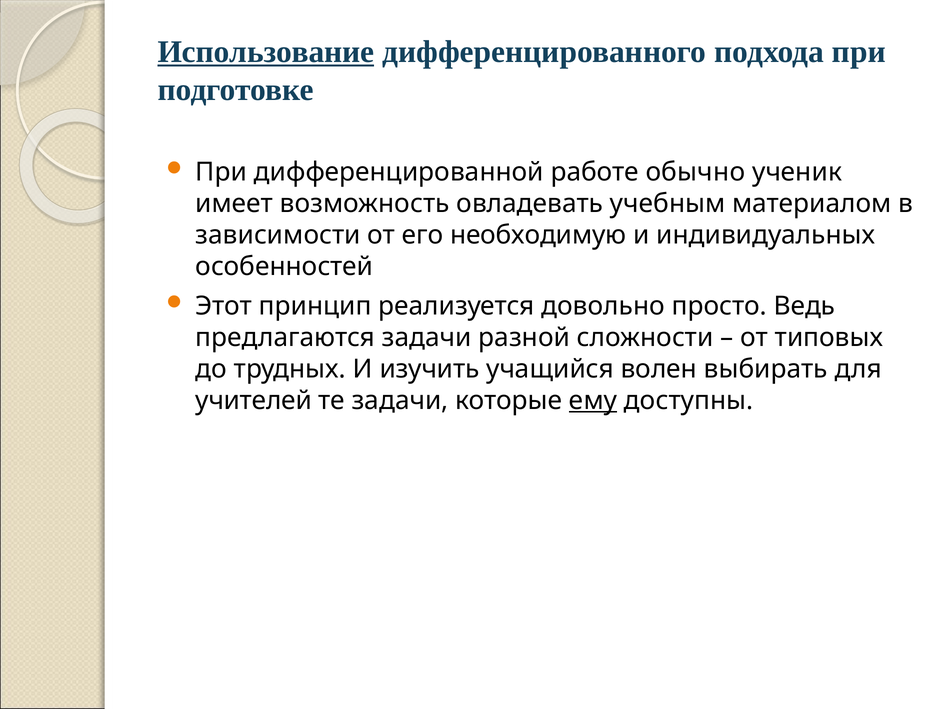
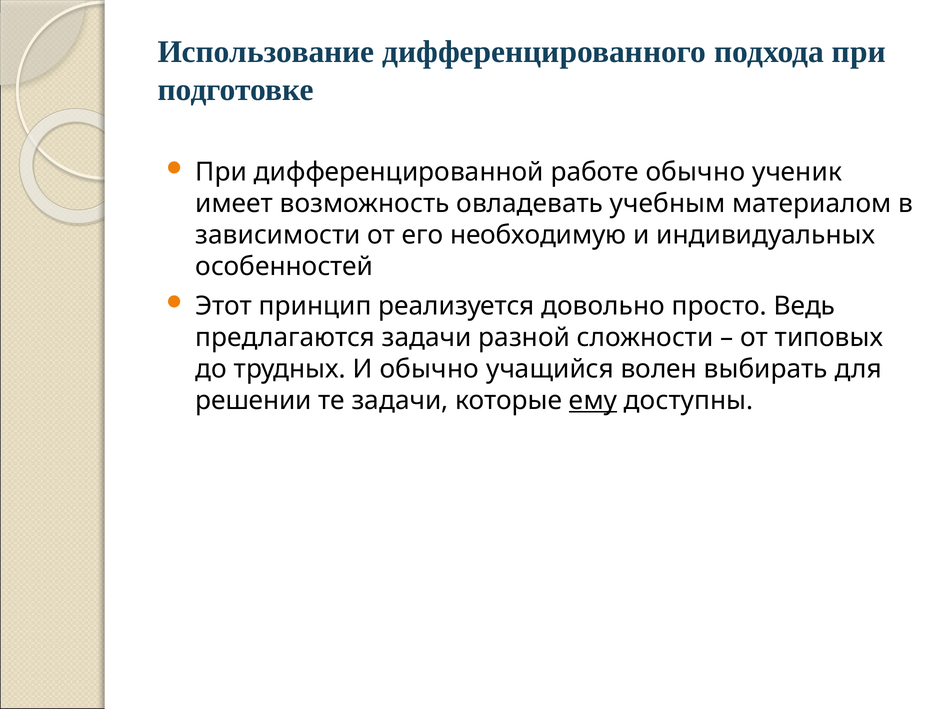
Использование underline: present -> none
И изучить: изучить -> обычно
учителей: учителей -> решении
